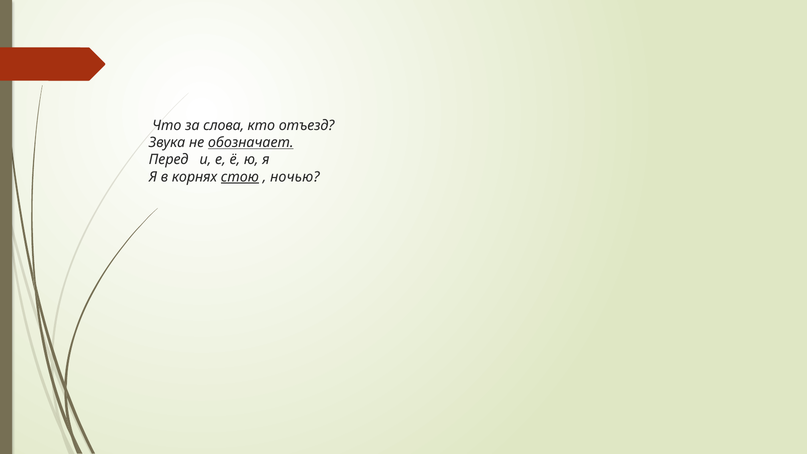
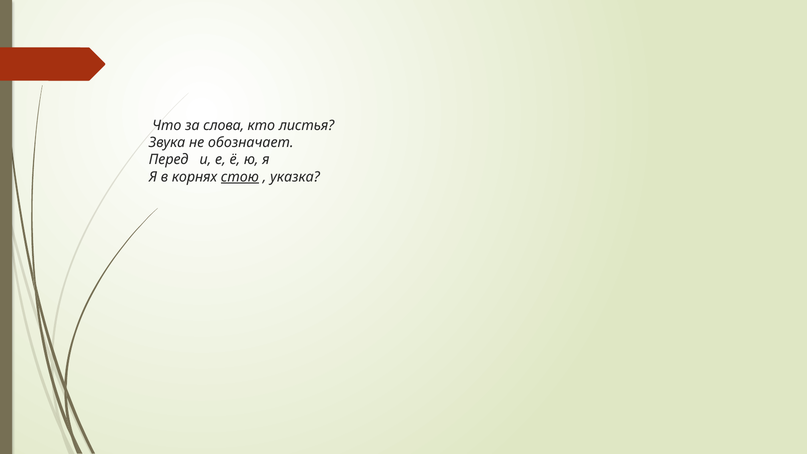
отъезд: отъезд -> листья
обозначает underline: present -> none
ночью: ночью -> указка
